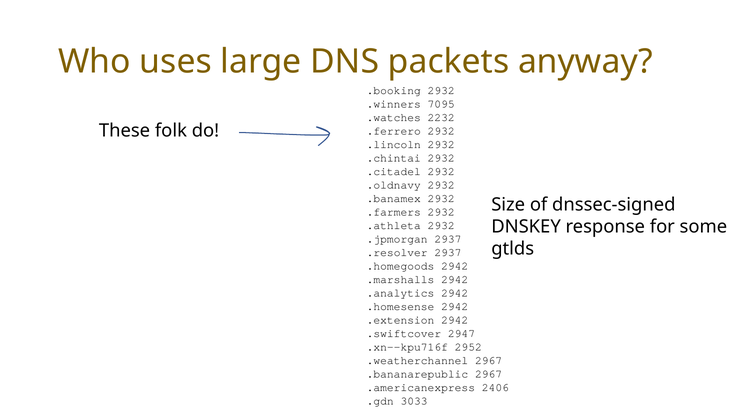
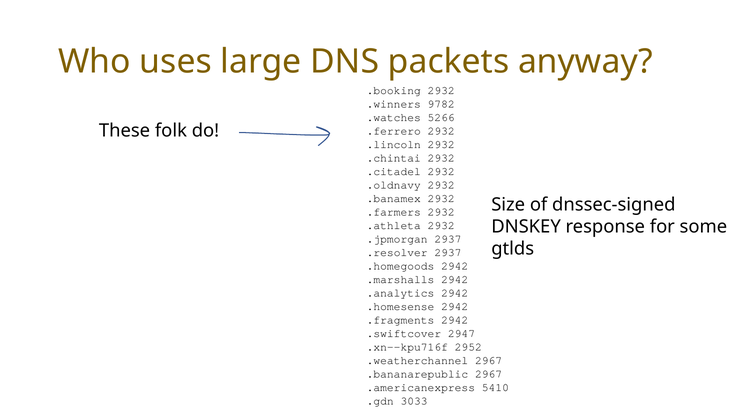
7095: 7095 -> 9782
2232: 2232 -> 5266
.extension: .extension -> .fragments
2406: 2406 -> 5410
